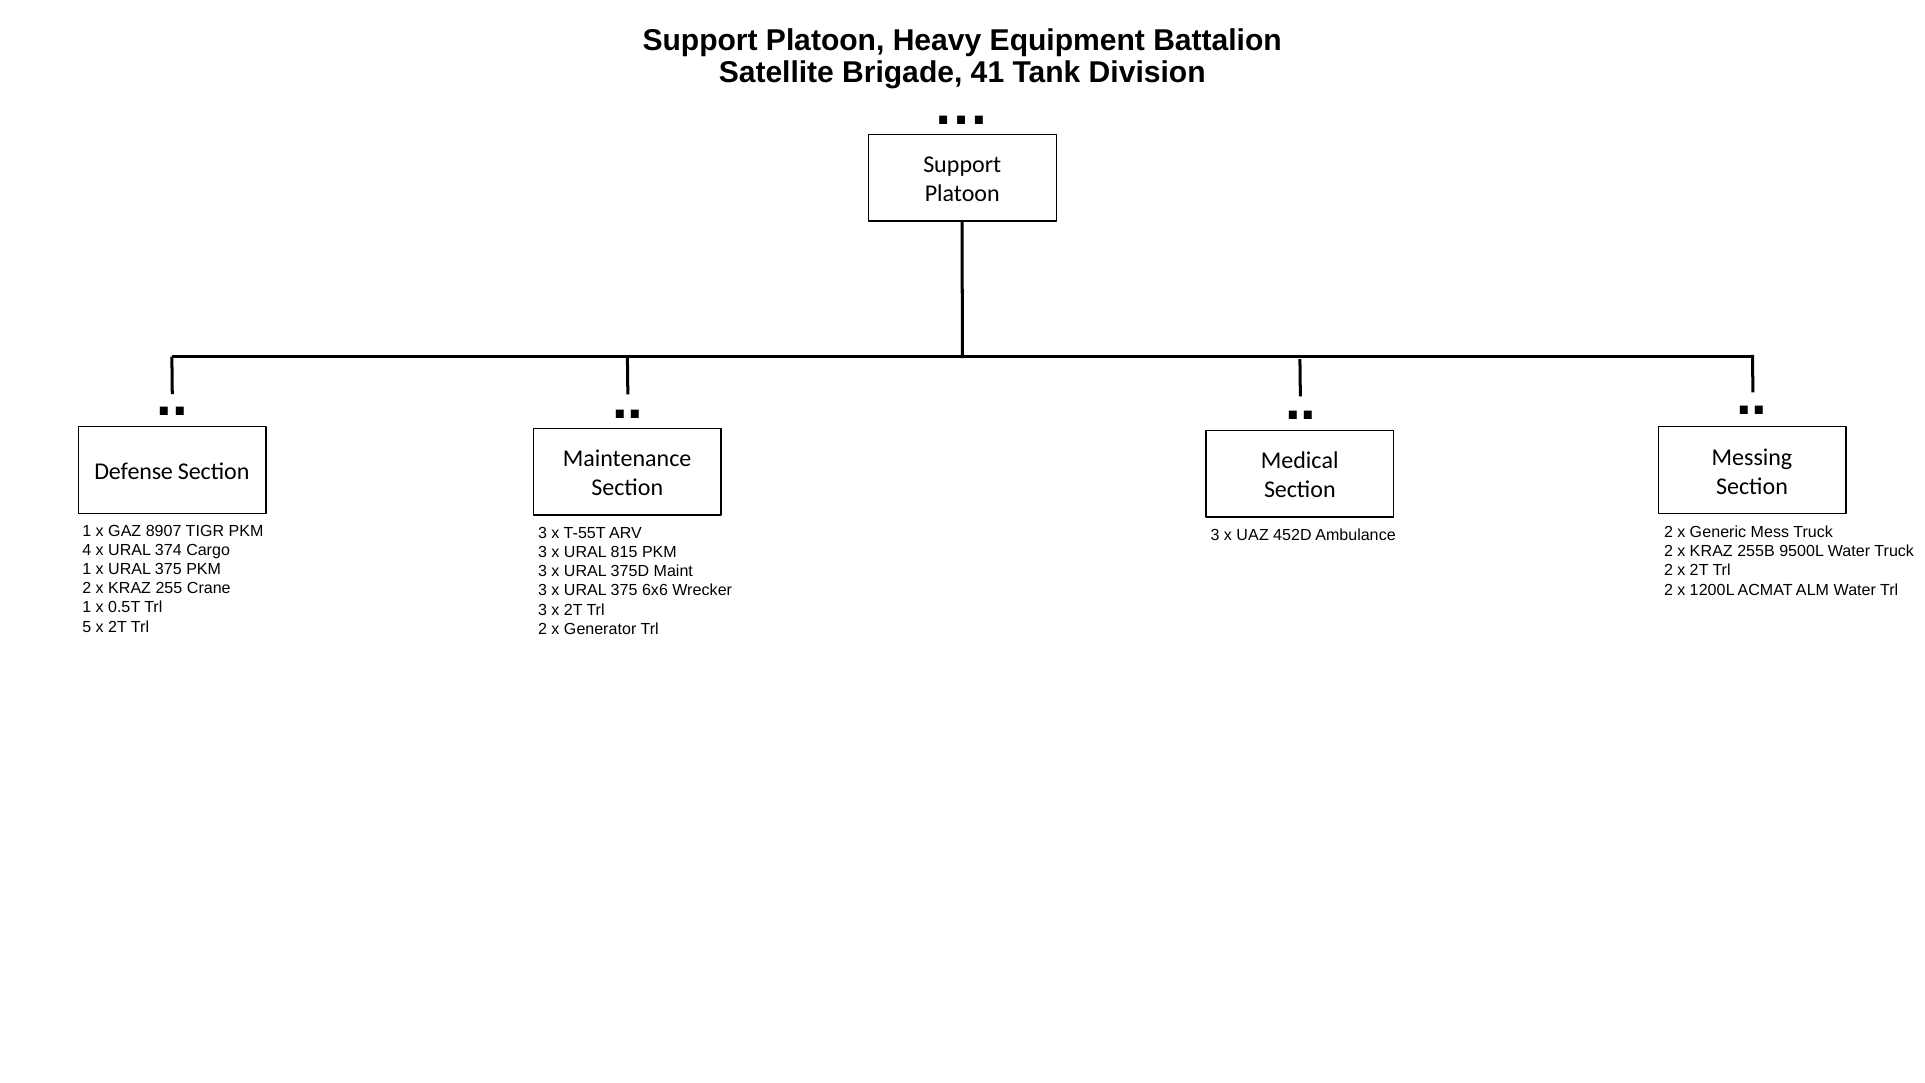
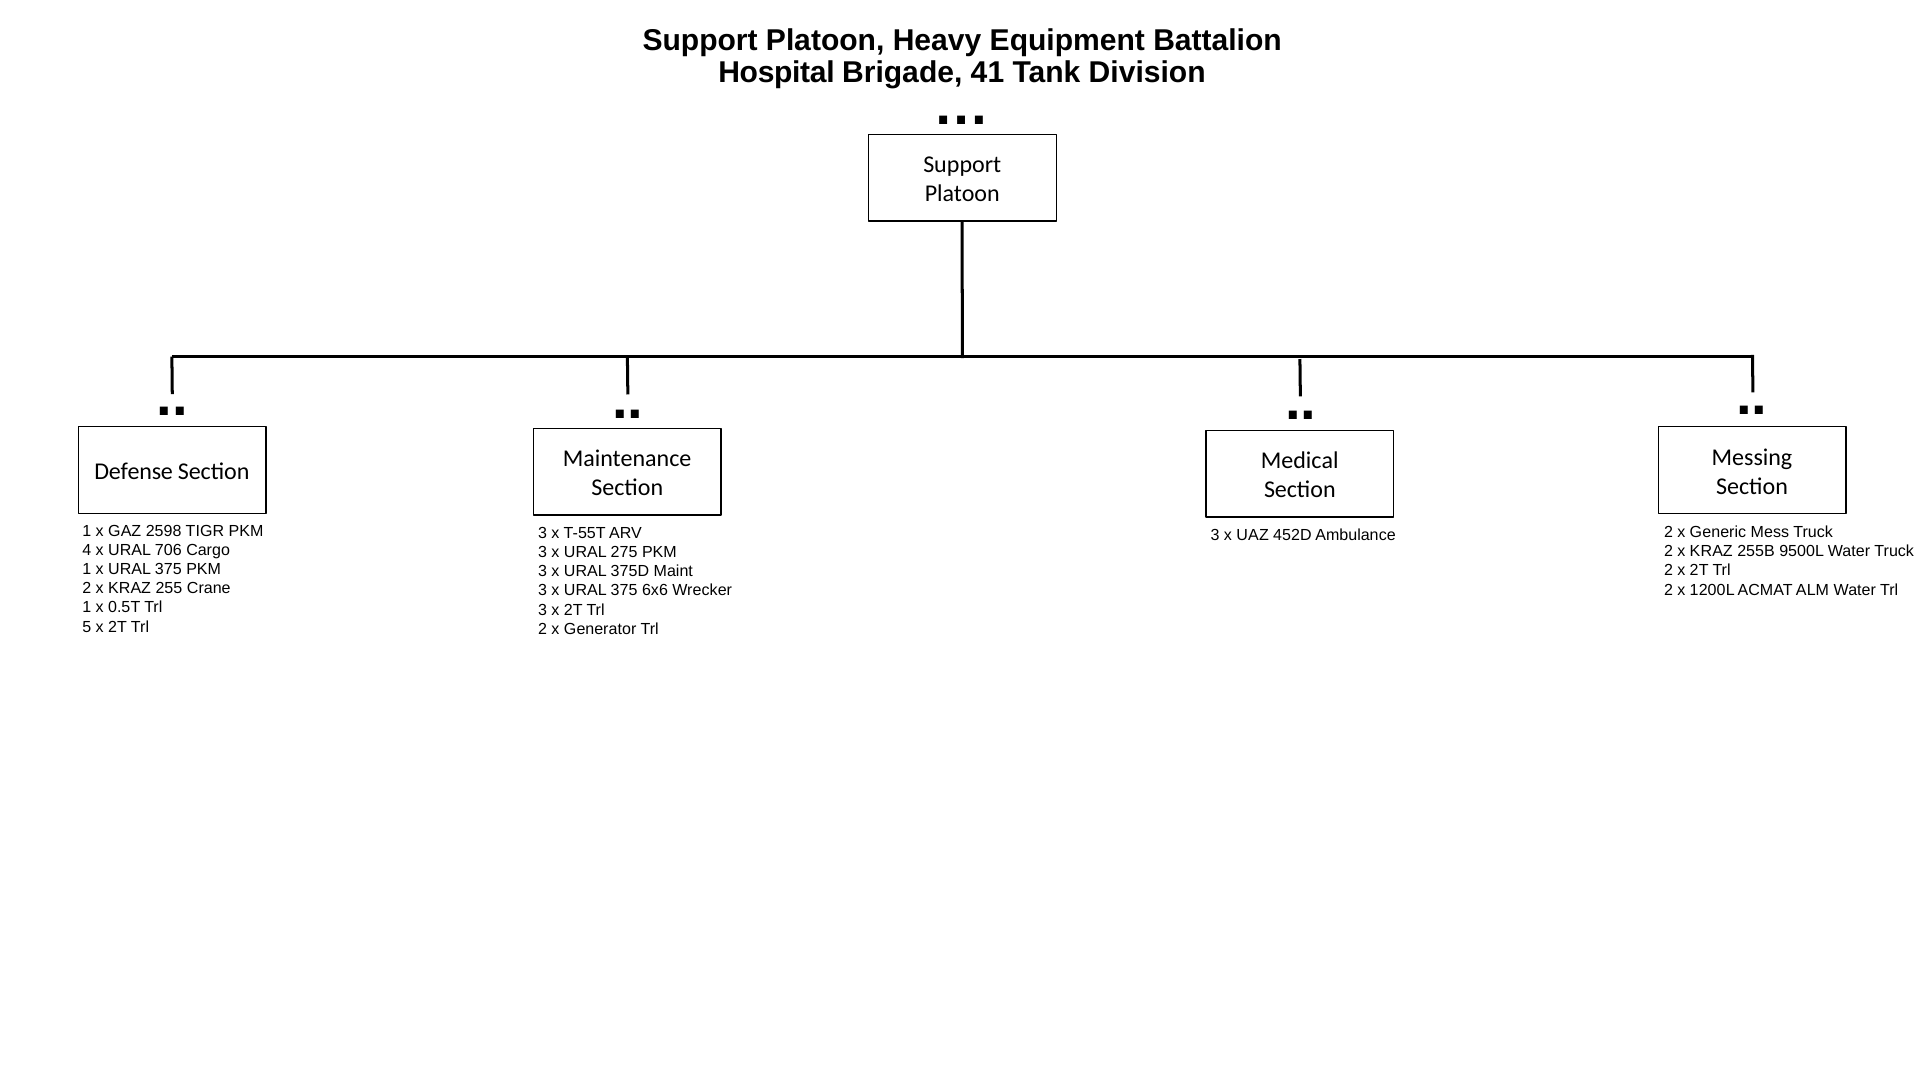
Satellite: Satellite -> Hospital
8907: 8907 -> 2598
374: 374 -> 706
815: 815 -> 275
